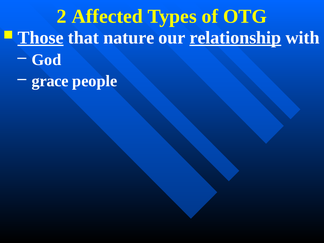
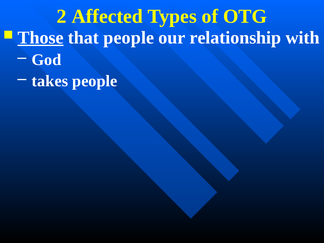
that nature: nature -> people
relationship underline: present -> none
grace: grace -> takes
